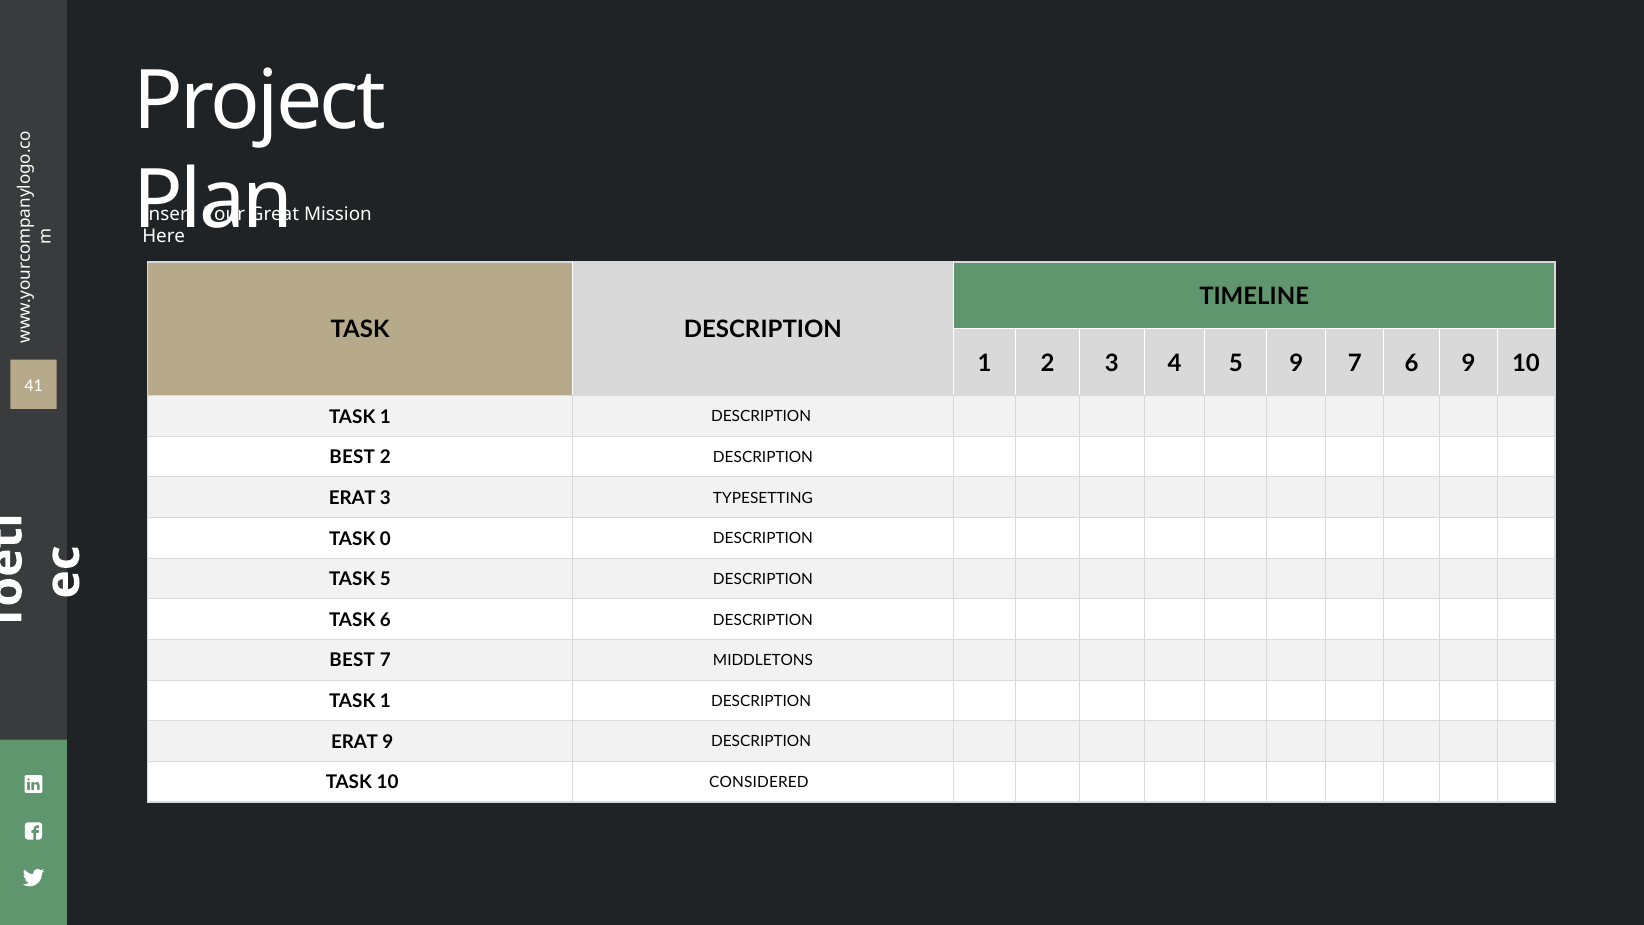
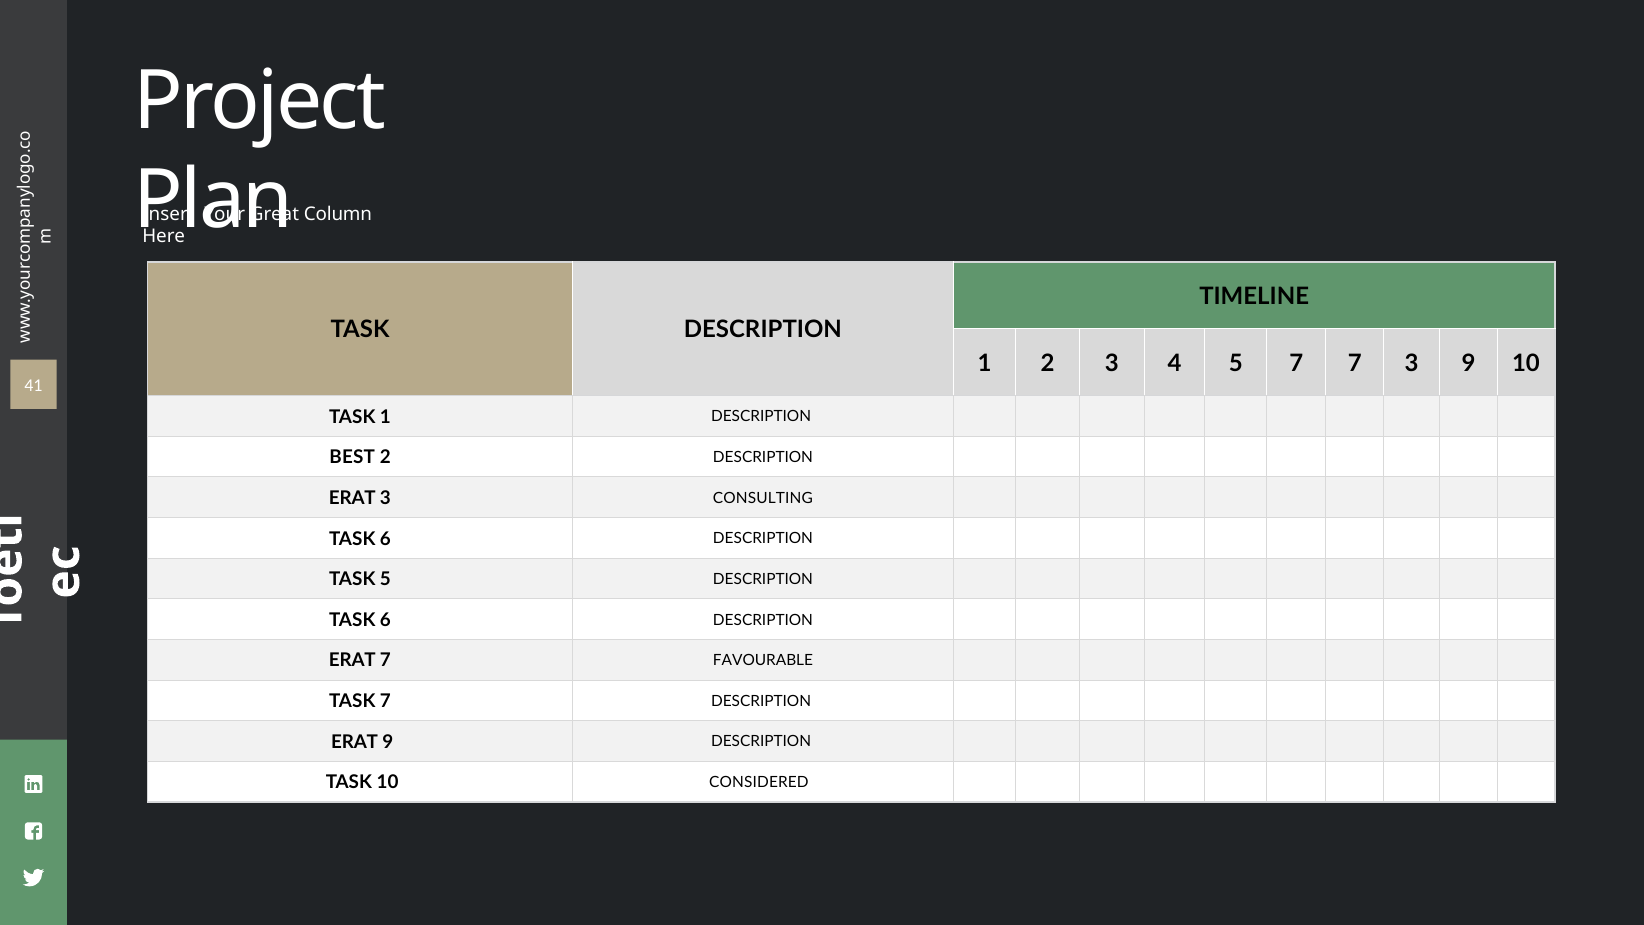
Mission: Mission -> Column
5 9: 9 -> 7
7 6: 6 -> 3
TYPESETTING: TYPESETTING -> CONSULTING
0 at (385, 539): 0 -> 6
BEST at (352, 661): BEST -> ERAT
MIDDLETONS: MIDDLETONS -> FAVOURABLE
1 at (385, 701): 1 -> 7
